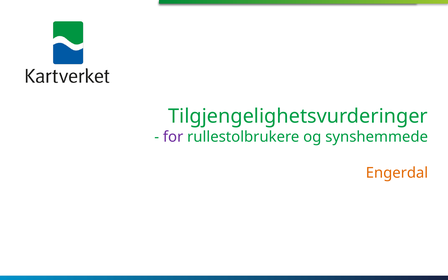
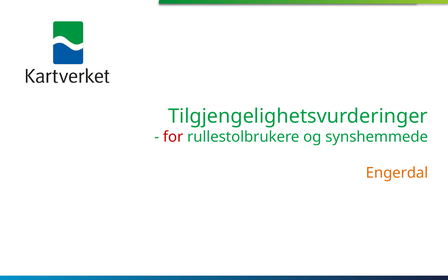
for colour: purple -> red
